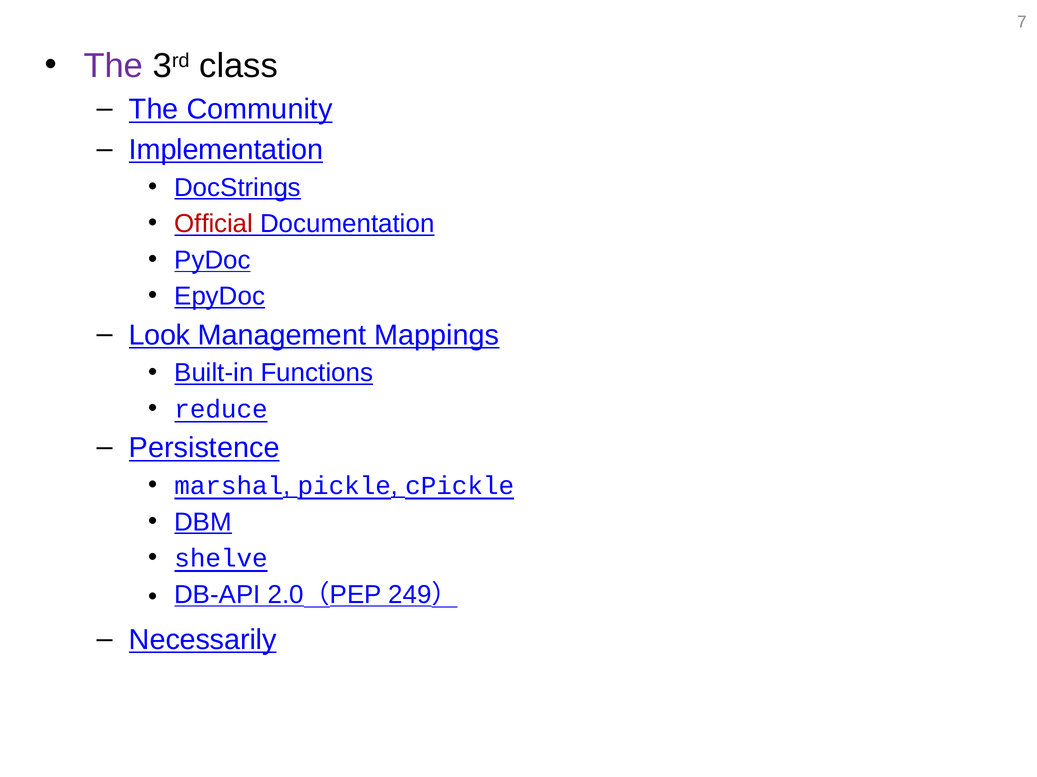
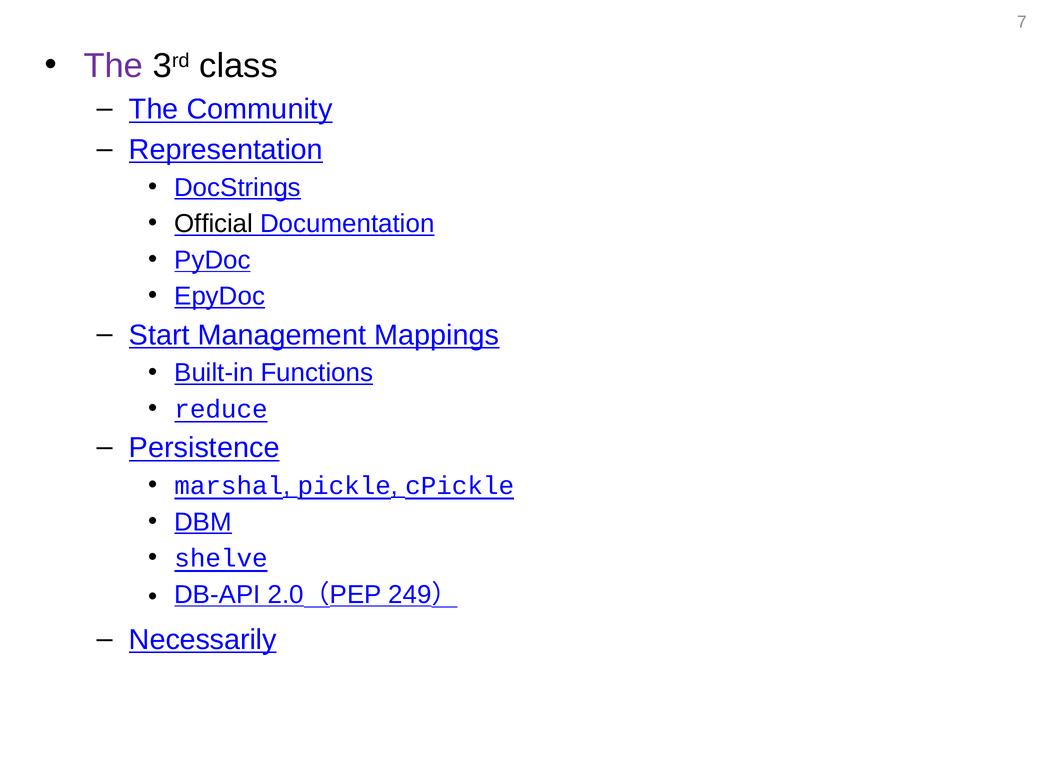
Implementation: Implementation -> Representation
Official colour: red -> black
Look: Look -> Start
